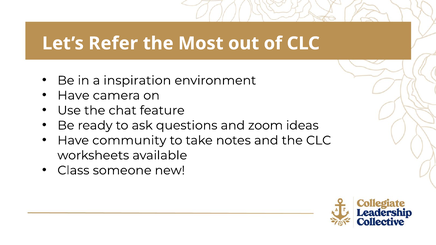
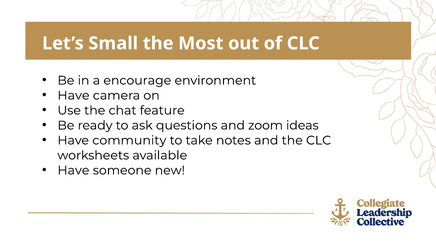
Refer: Refer -> Small
inspiration: inspiration -> encourage
Class at (73, 171): Class -> Have
